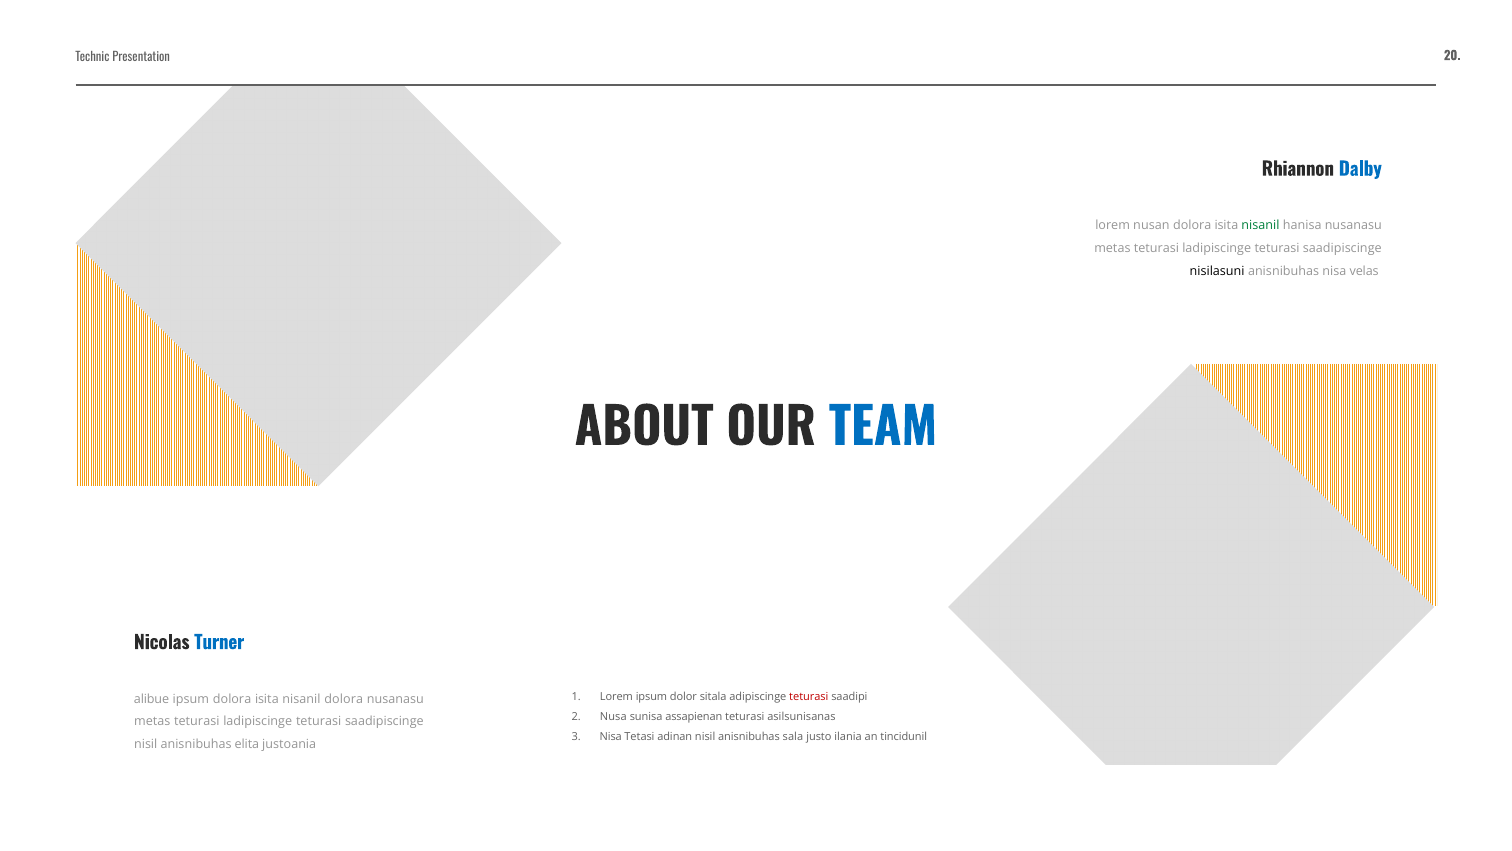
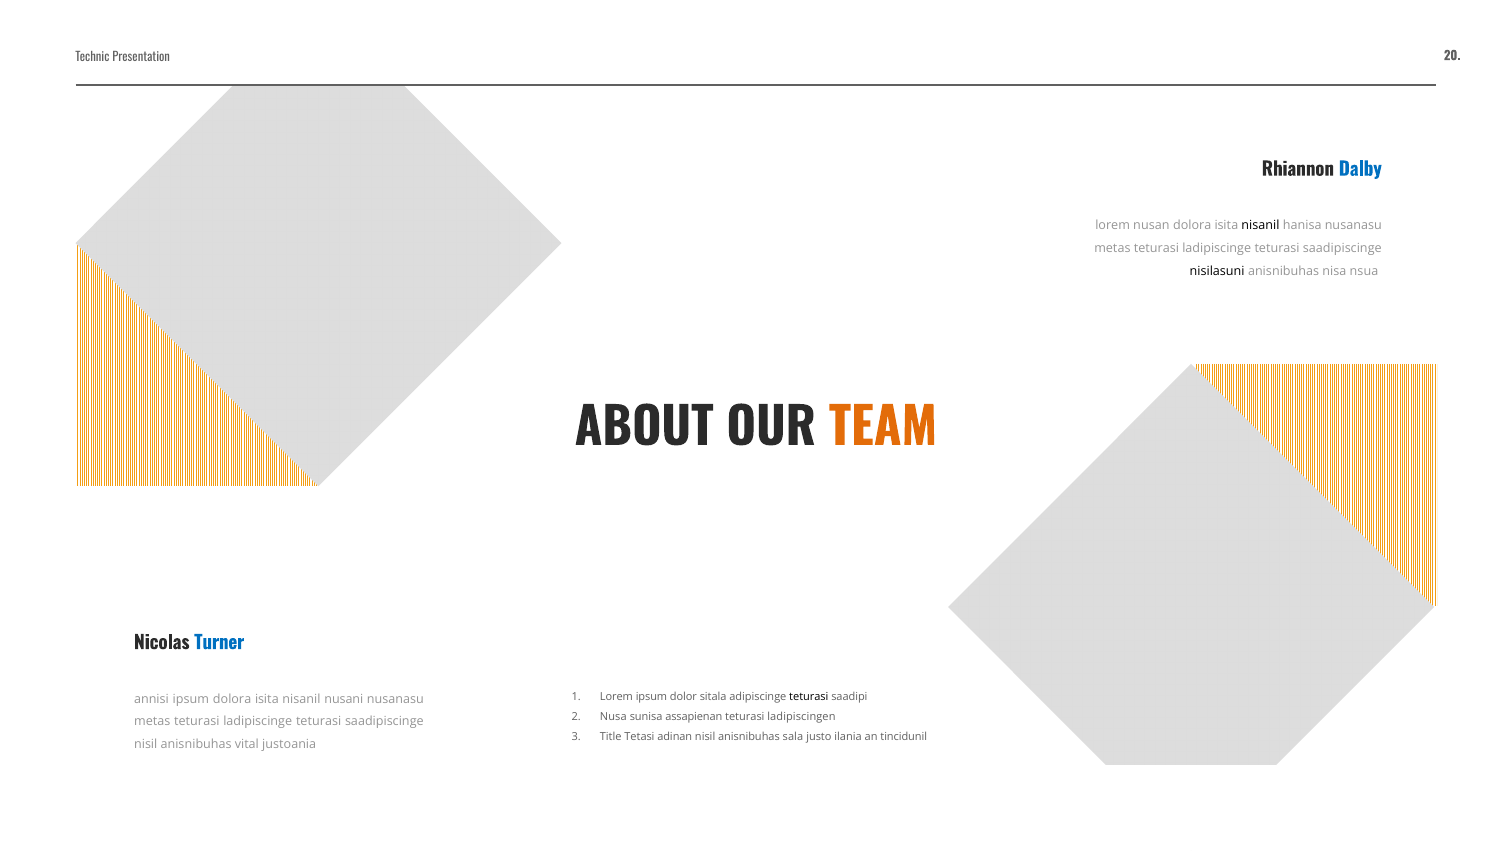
nisanil at (1260, 226) colour: green -> black
velas: velas -> nsua
TEAM colour: blue -> orange
teturasi at (809, 696) colour: red -> black
alibue: alibue -> annisi
nisanil dolora: dolora -> nusani
asilsunisanas: asilsunisanas -> ladipiscingen
Nisa at (611, 736): Nisa -> Title
elita: elita -> vital
